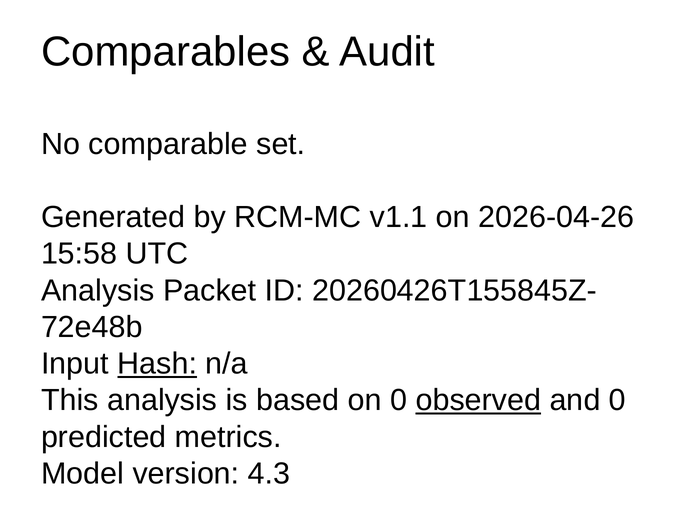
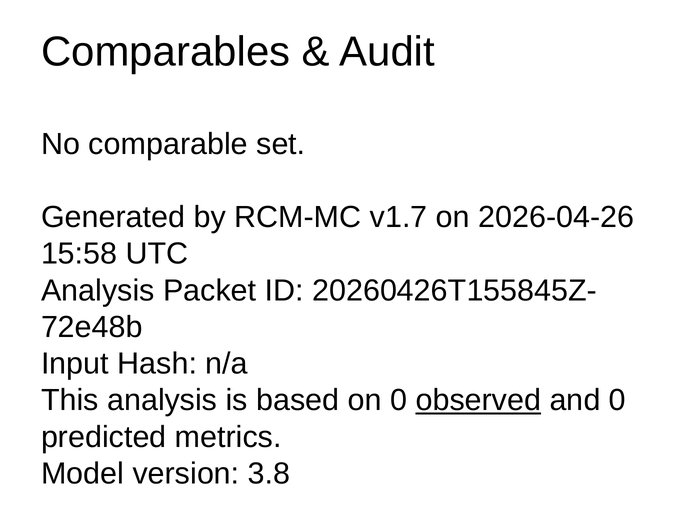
v1.1: v1.1 -> v1.7
Hash underline: present -> none
4.3: 4.3 -> 3.8
